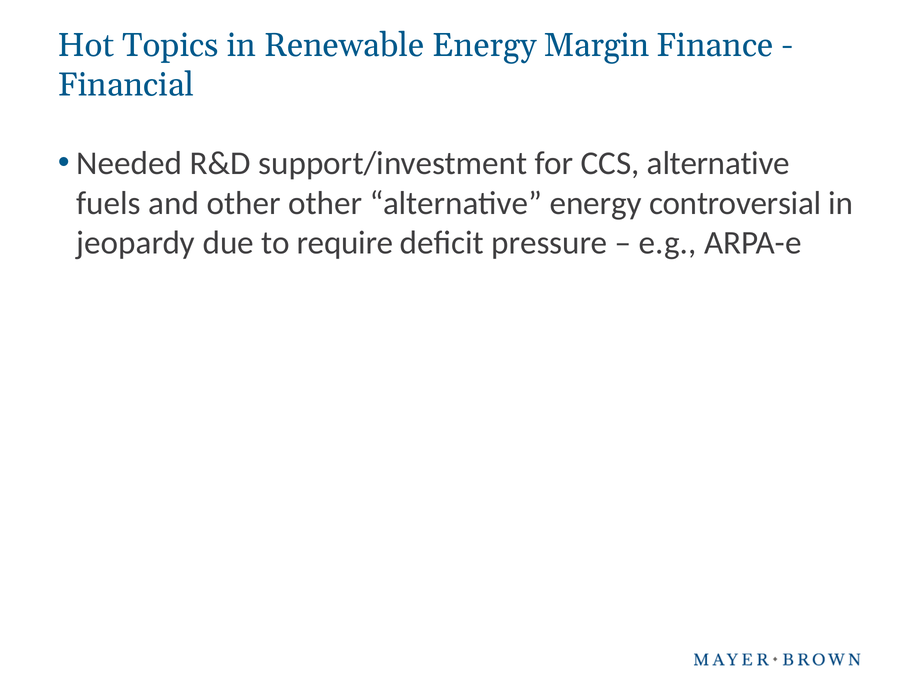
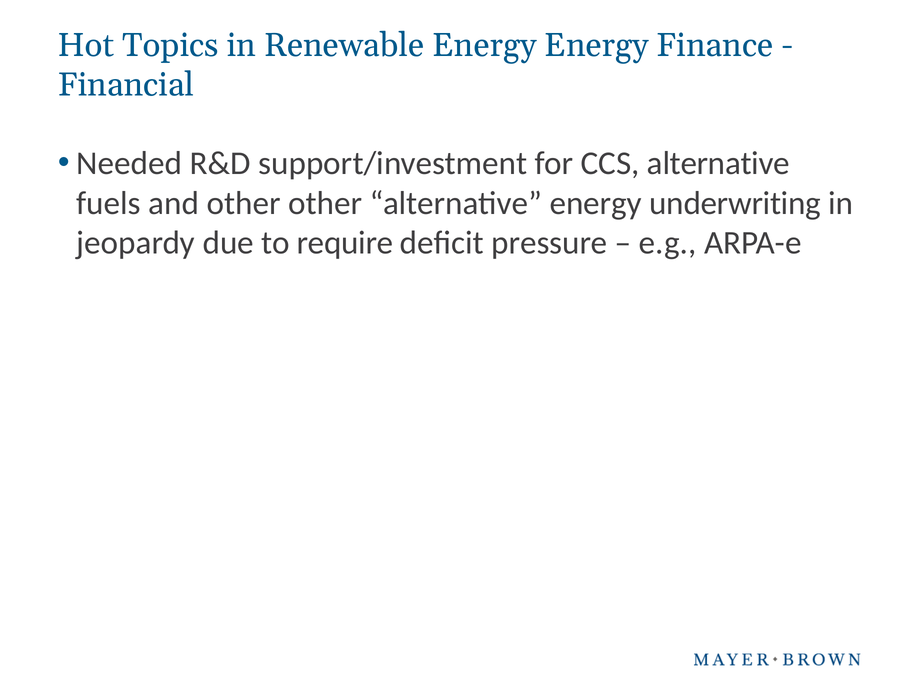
Energy Margin: Margin -> Energy
controversial: controversial -> underwriting
